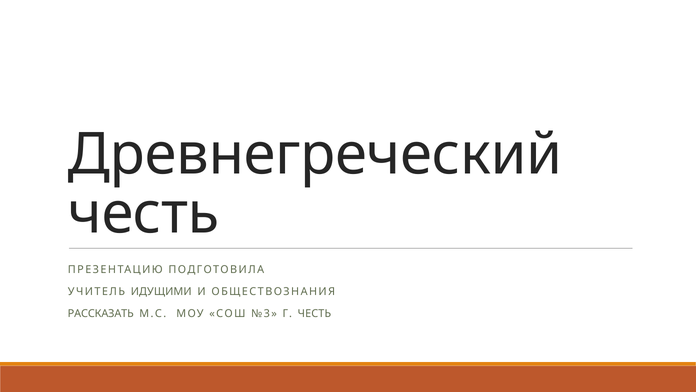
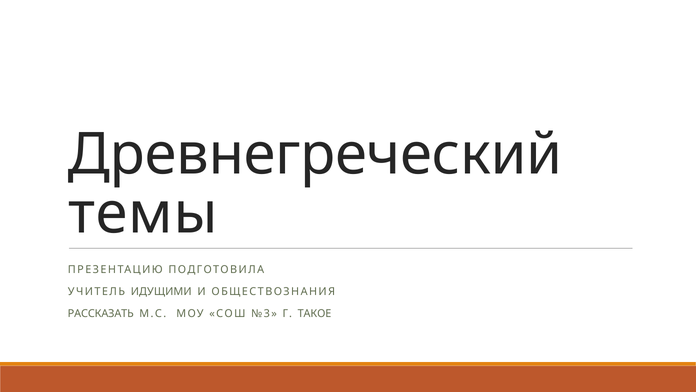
честь at (144, 213): честь -> темы
Г ЧЕСТЬ: ЧЕСТЬ -> ТАКОЕ
